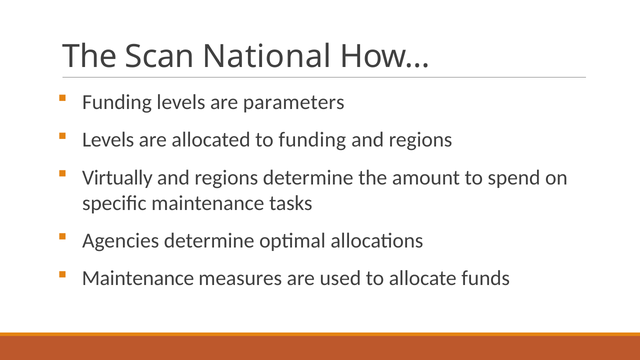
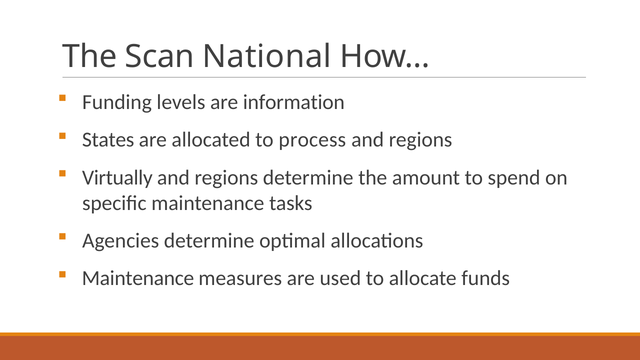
parameters: parameters -> information
Levels at (108, 140): Levels -> States
to funding: funding -> process
